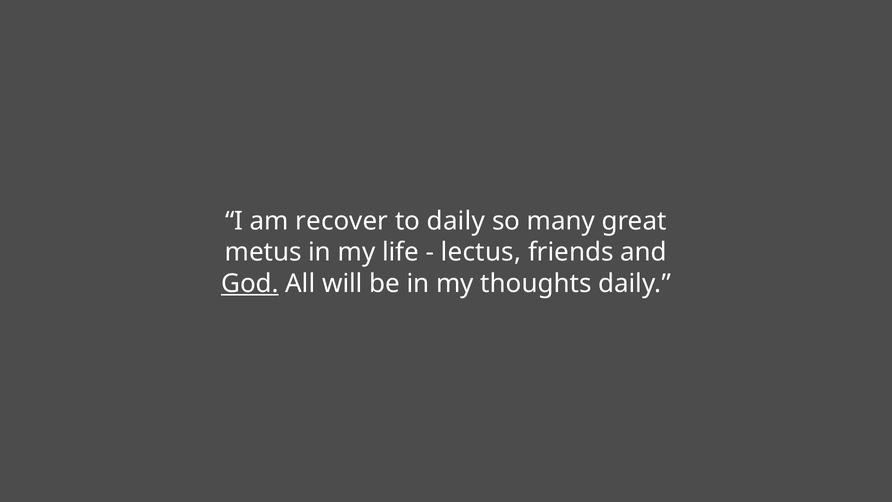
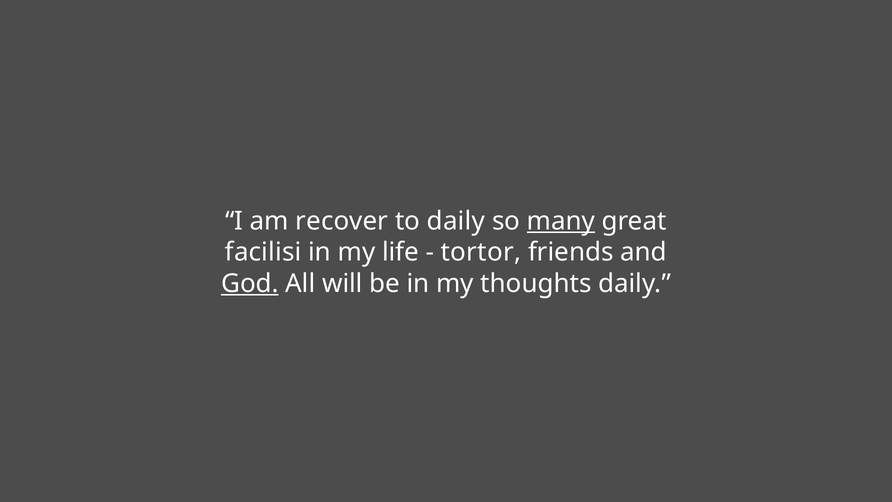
many underline: none -> present
metus: metus -> facilisi
lectus: lectus -> tortor
